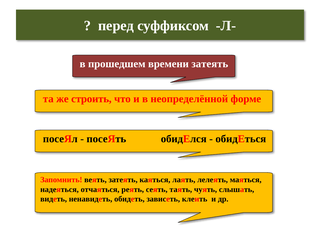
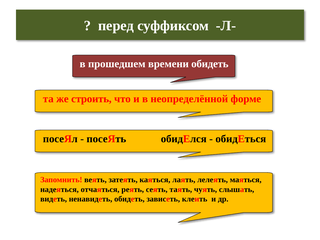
времени затеять: затеять -> обидеть
